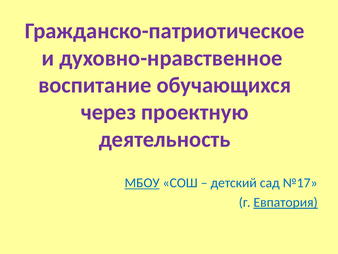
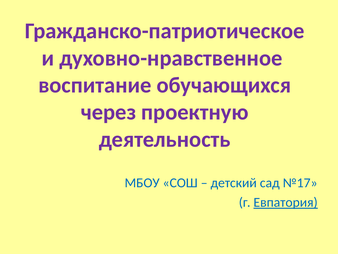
МБОУ underline: present -> none
